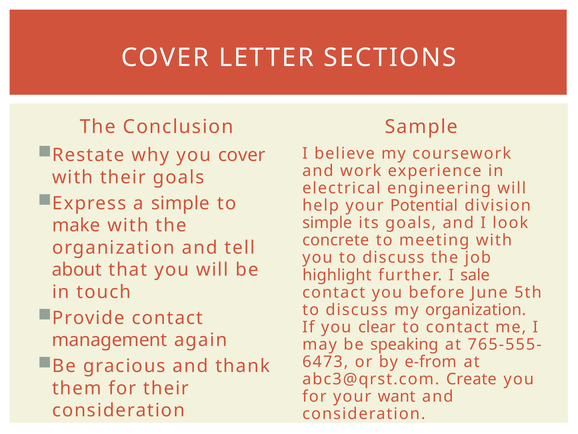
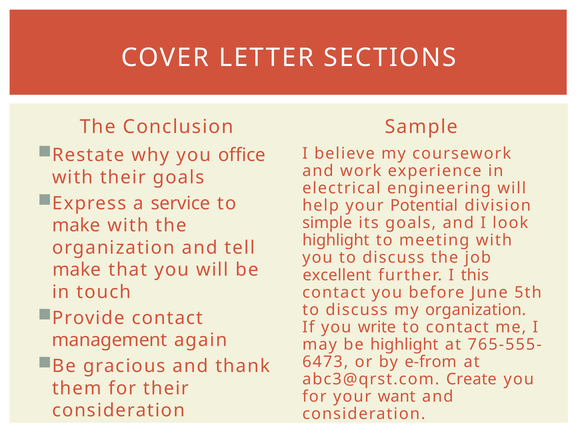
you cover: cover -> office
a simple: simple -> service
concrete at (336, 240): concrete -> highlight
about at (77, 269): about -> make
highlight: highlight -> excellent
sale: sale -> this
clear: clear -> write
be speaking: speaking -> highlight
